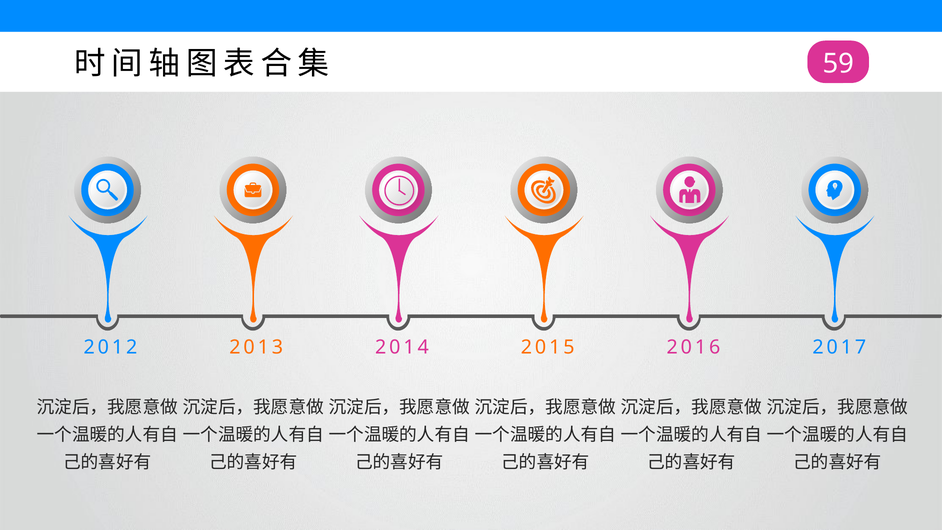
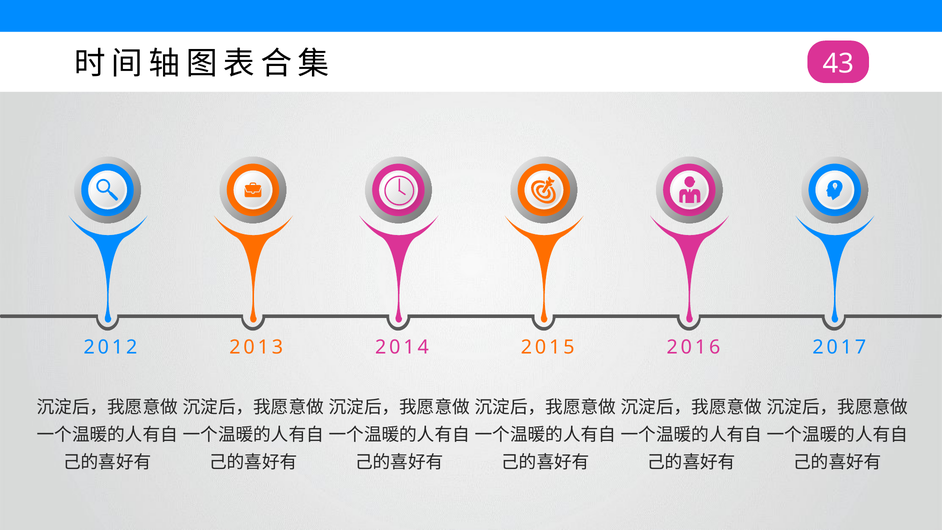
59: 59 -> 43
